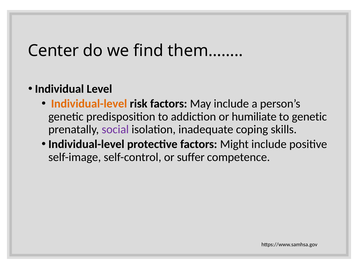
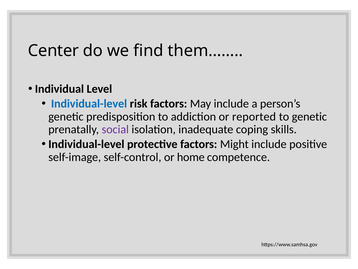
Individual-level at (89, 103) colour: orange -> blue
humiliate: humiliate -> reported
suffer: suffer -> home
